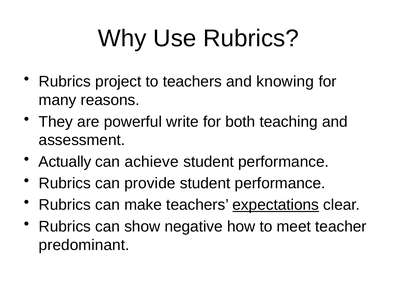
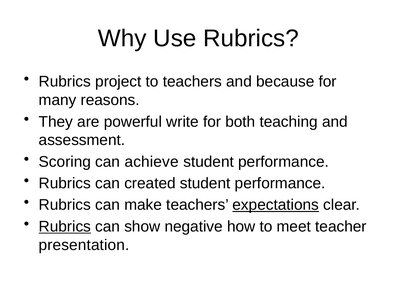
knowing: knowing -> because
Actually: Actually -> Scoring
provide: provide -> created
Rubrics at (65, 227) underline: none -> present
predominant: predominant -> presentation
